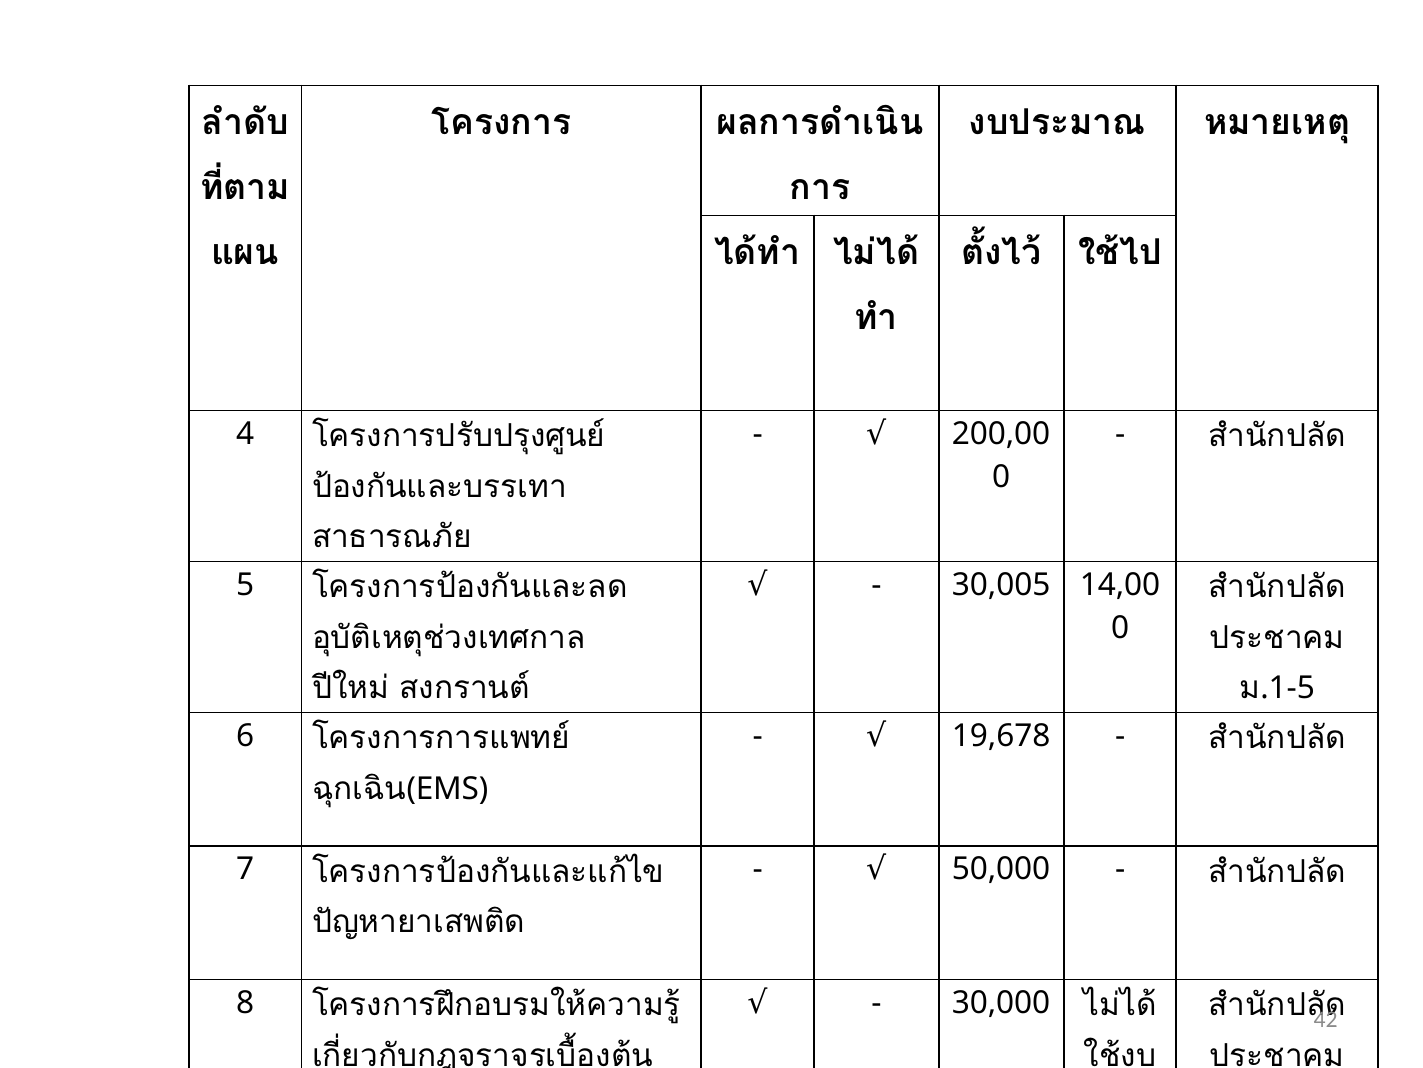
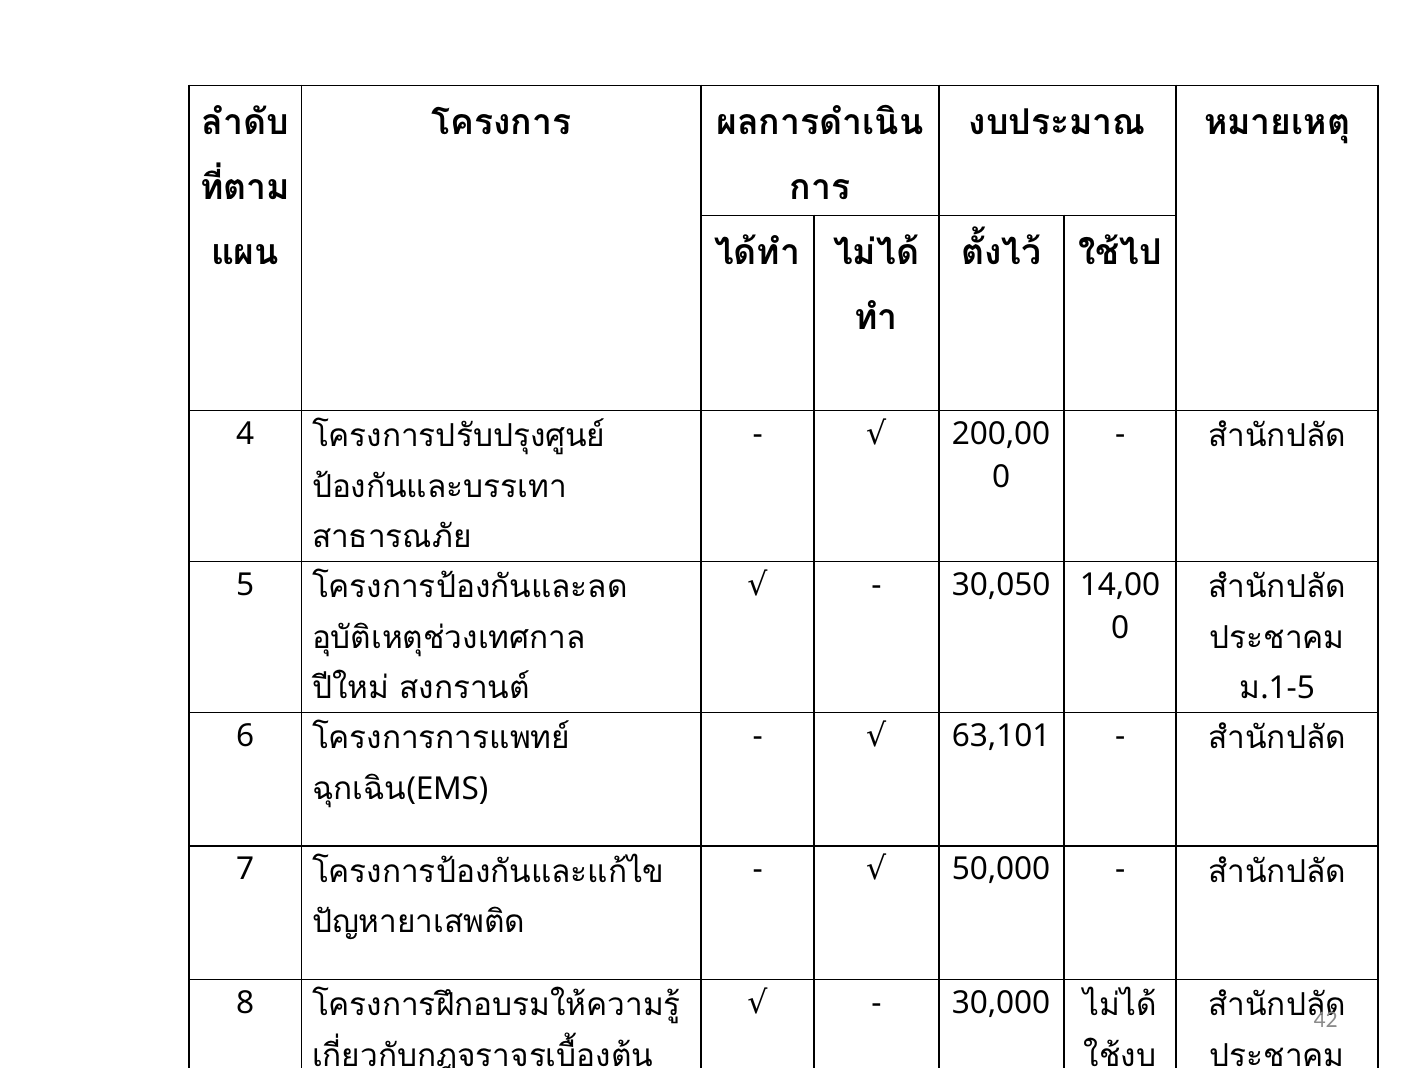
30,005: 30,005 -> 30,050
19,678: 19,678 -> 63,101
